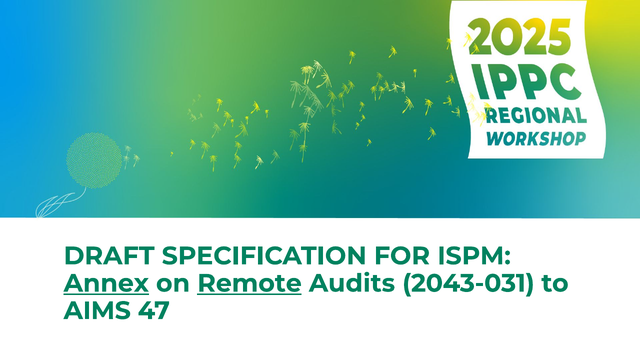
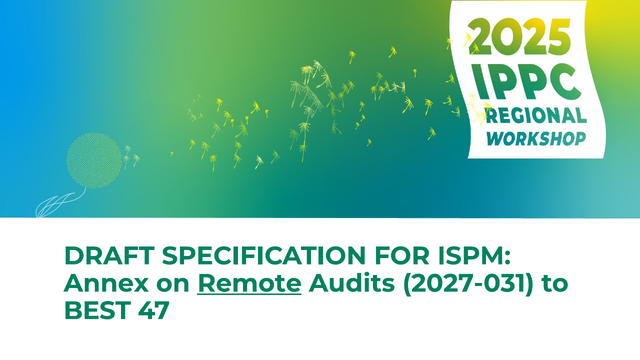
Annex underline: present -> none
2043-031: 2043-031 -> 2027-031
AIMS: AIMS -> BEST
